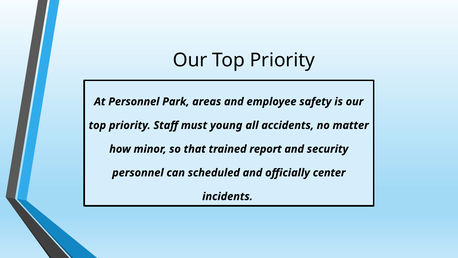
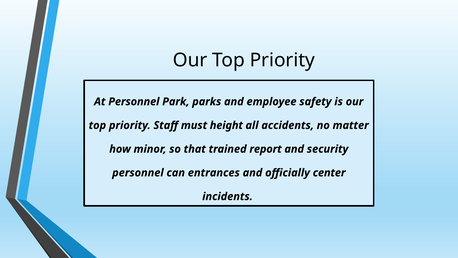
areas: areas -> parks
young: young -> height
scheduled: scheduled -> entrances
